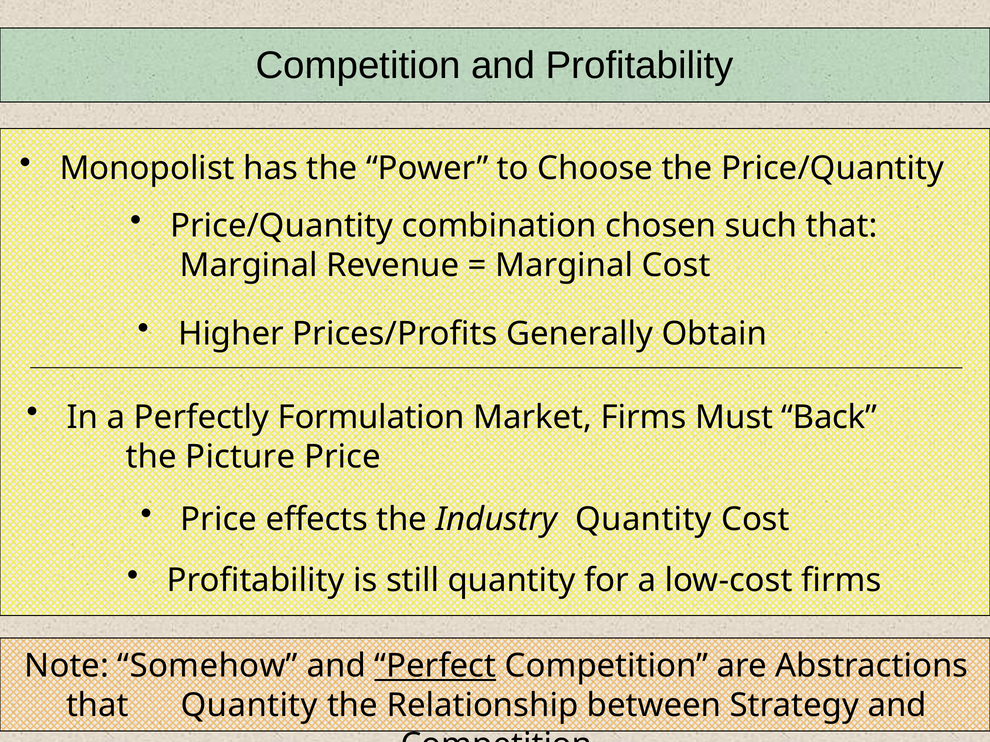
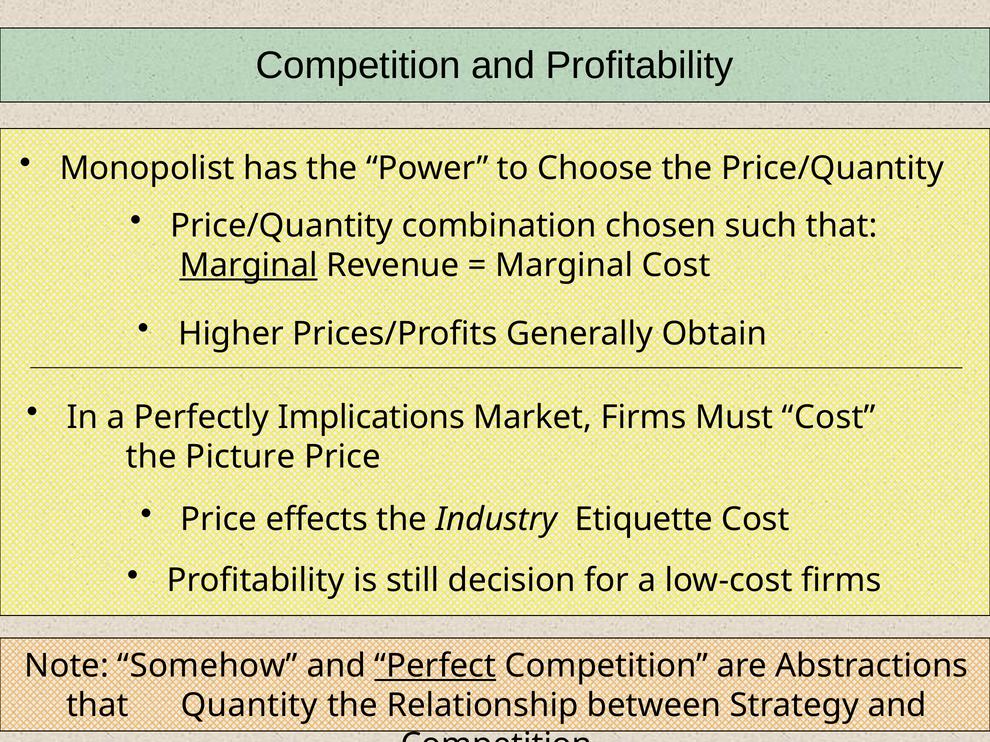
Marginal at (249, 266) underline: none -> present
Formulation: Formulation -> Implications
Must Back: Back -> Cost
Industry Quantity: Quantity -> Etiquette
still quantity: quantity -> decision
